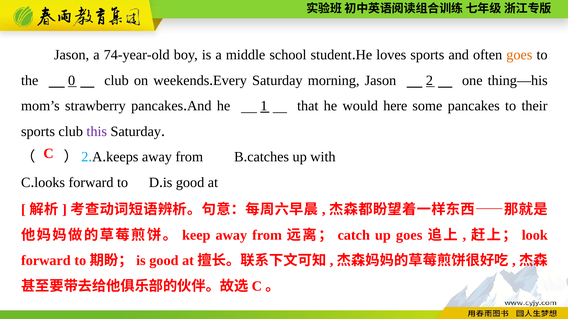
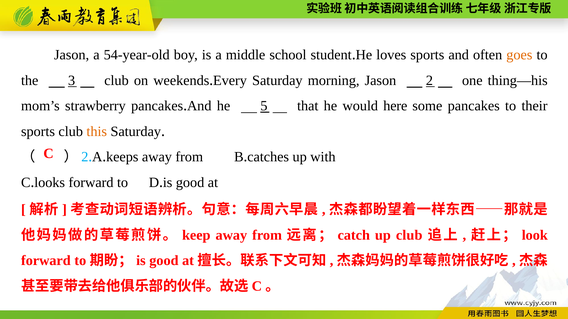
74-year-old: 74-year-old -> 54-year-old
0: 0 -> 3
1: 1 -> 5
this colour: purple -> orange
up goes: goes -> club
